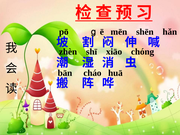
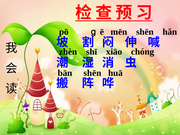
bān cháo: cháo -> shēn
